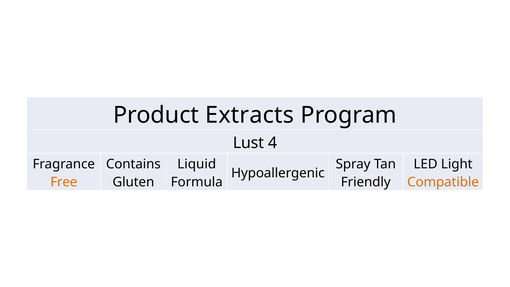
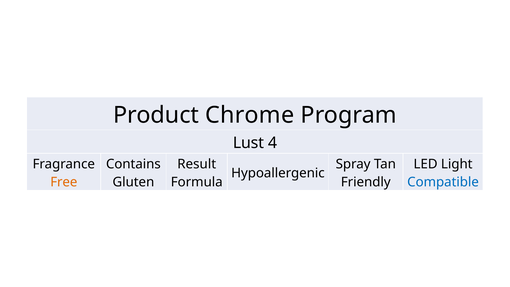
Extracts: Extracts -> Chrome
Liquid: Liquid -> Result
Compatible colour: orange -> blue
